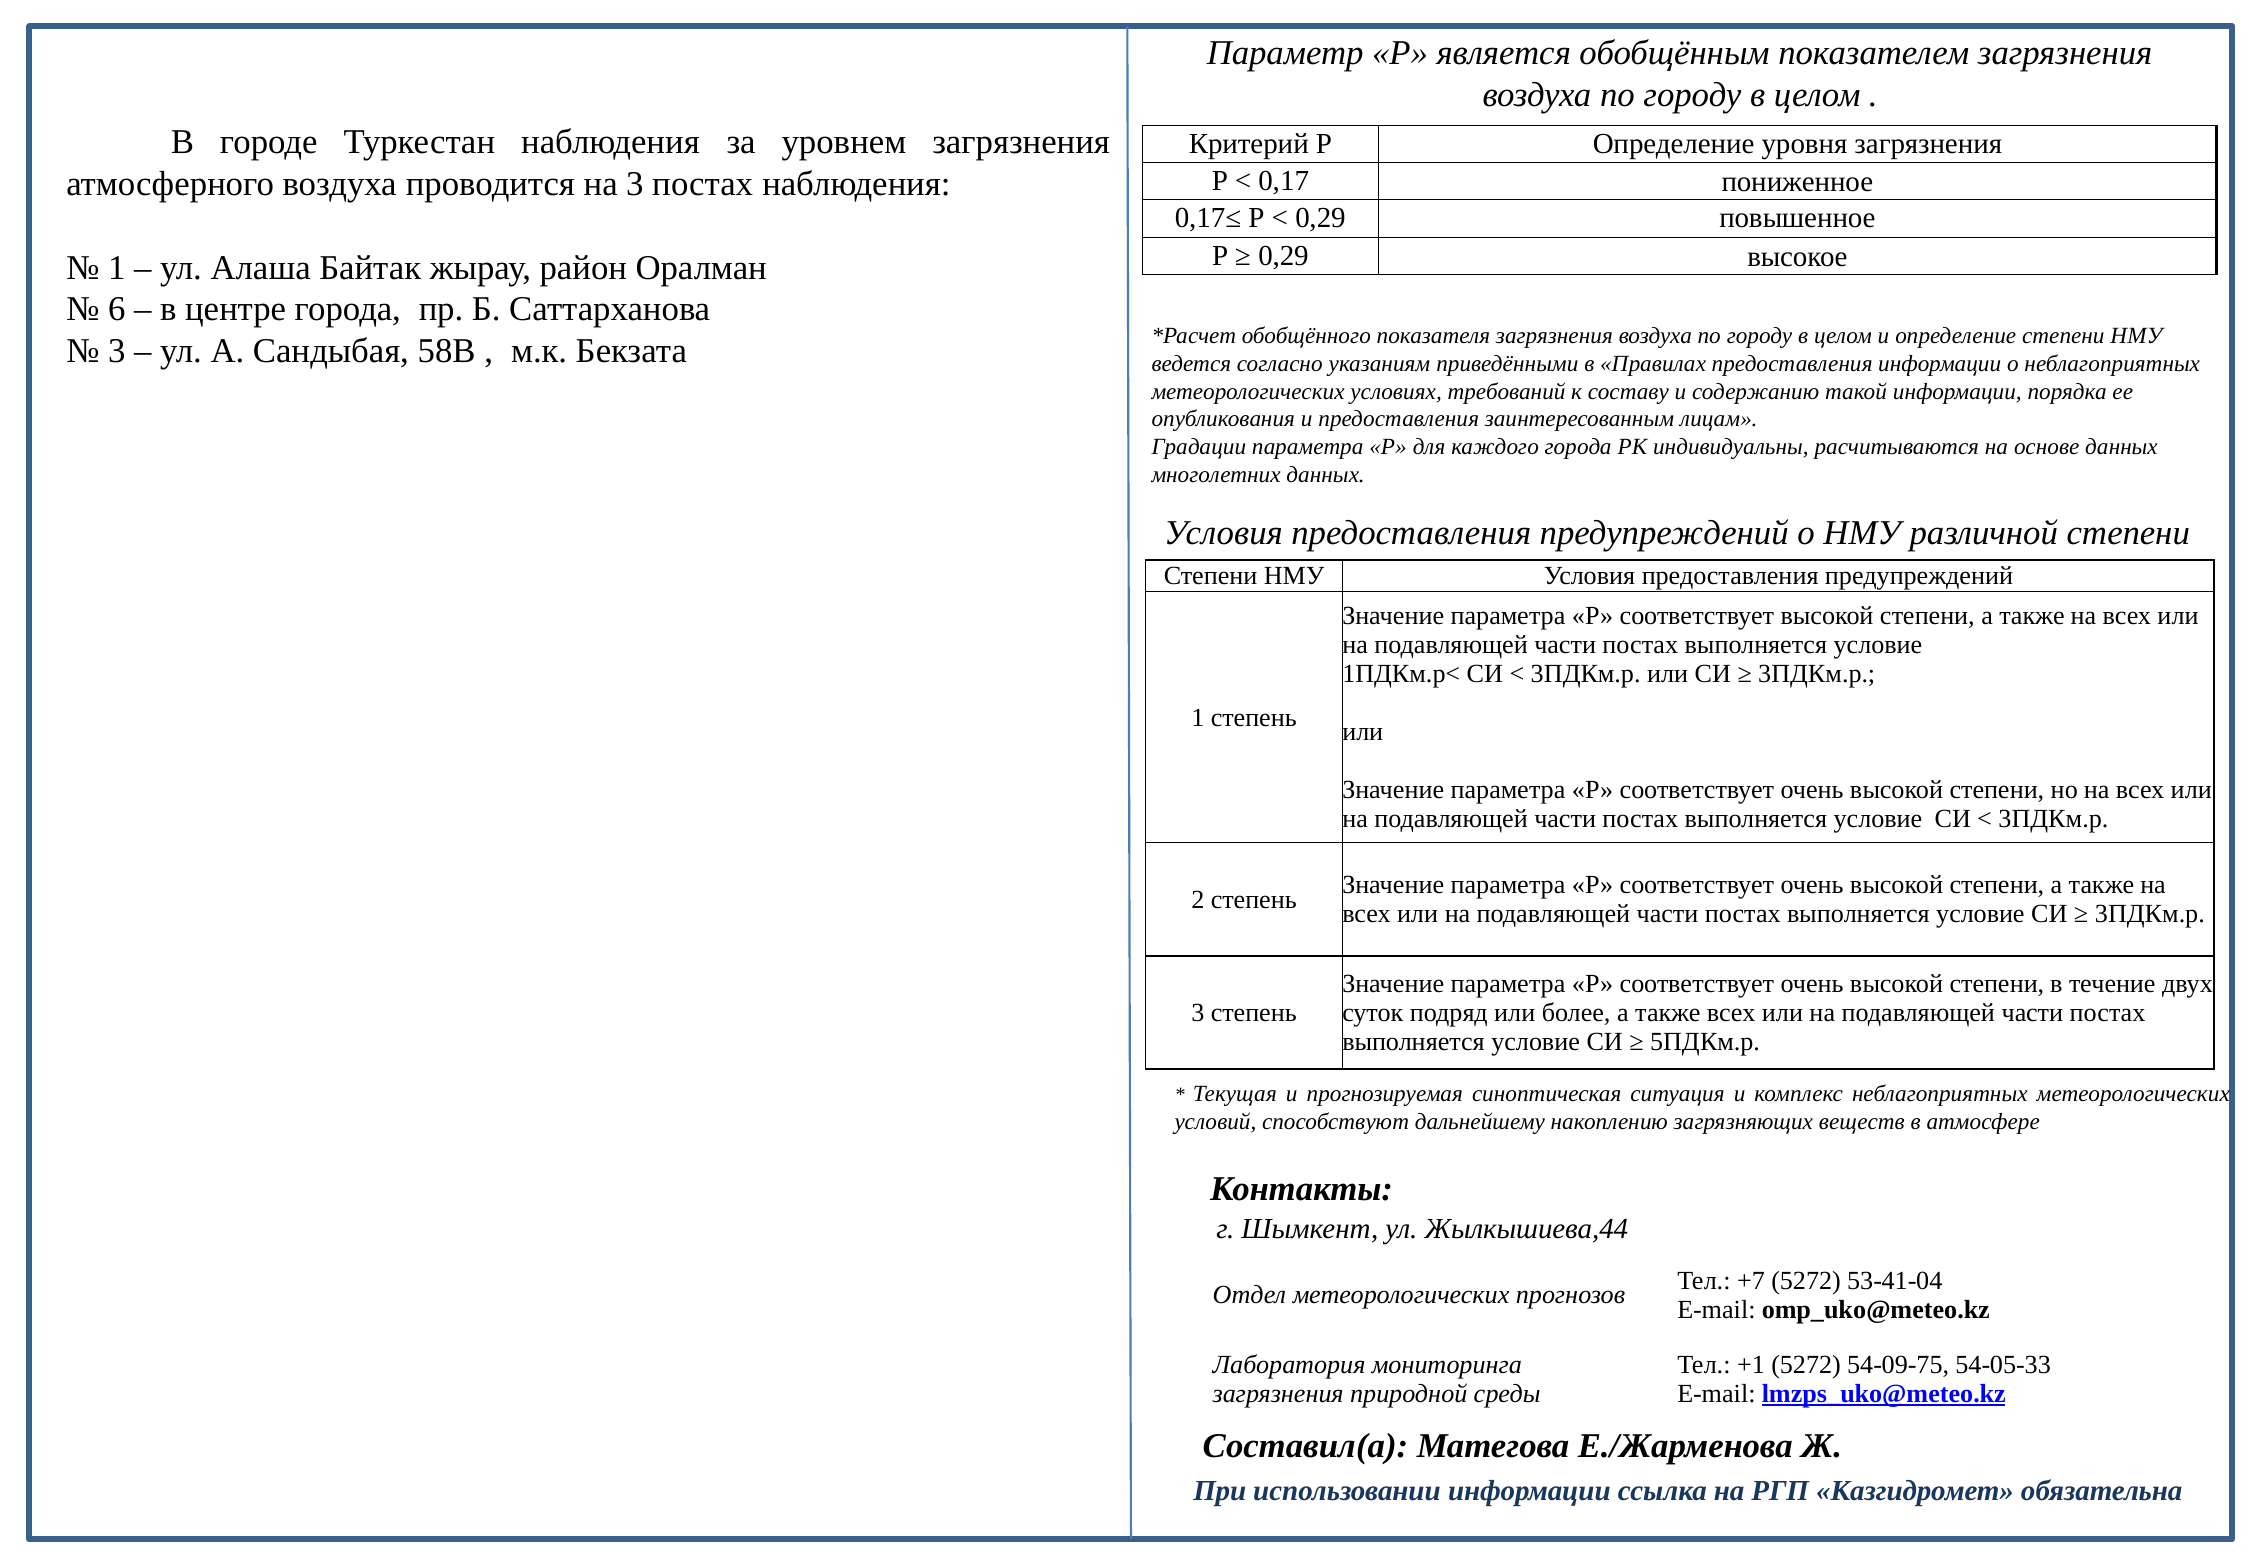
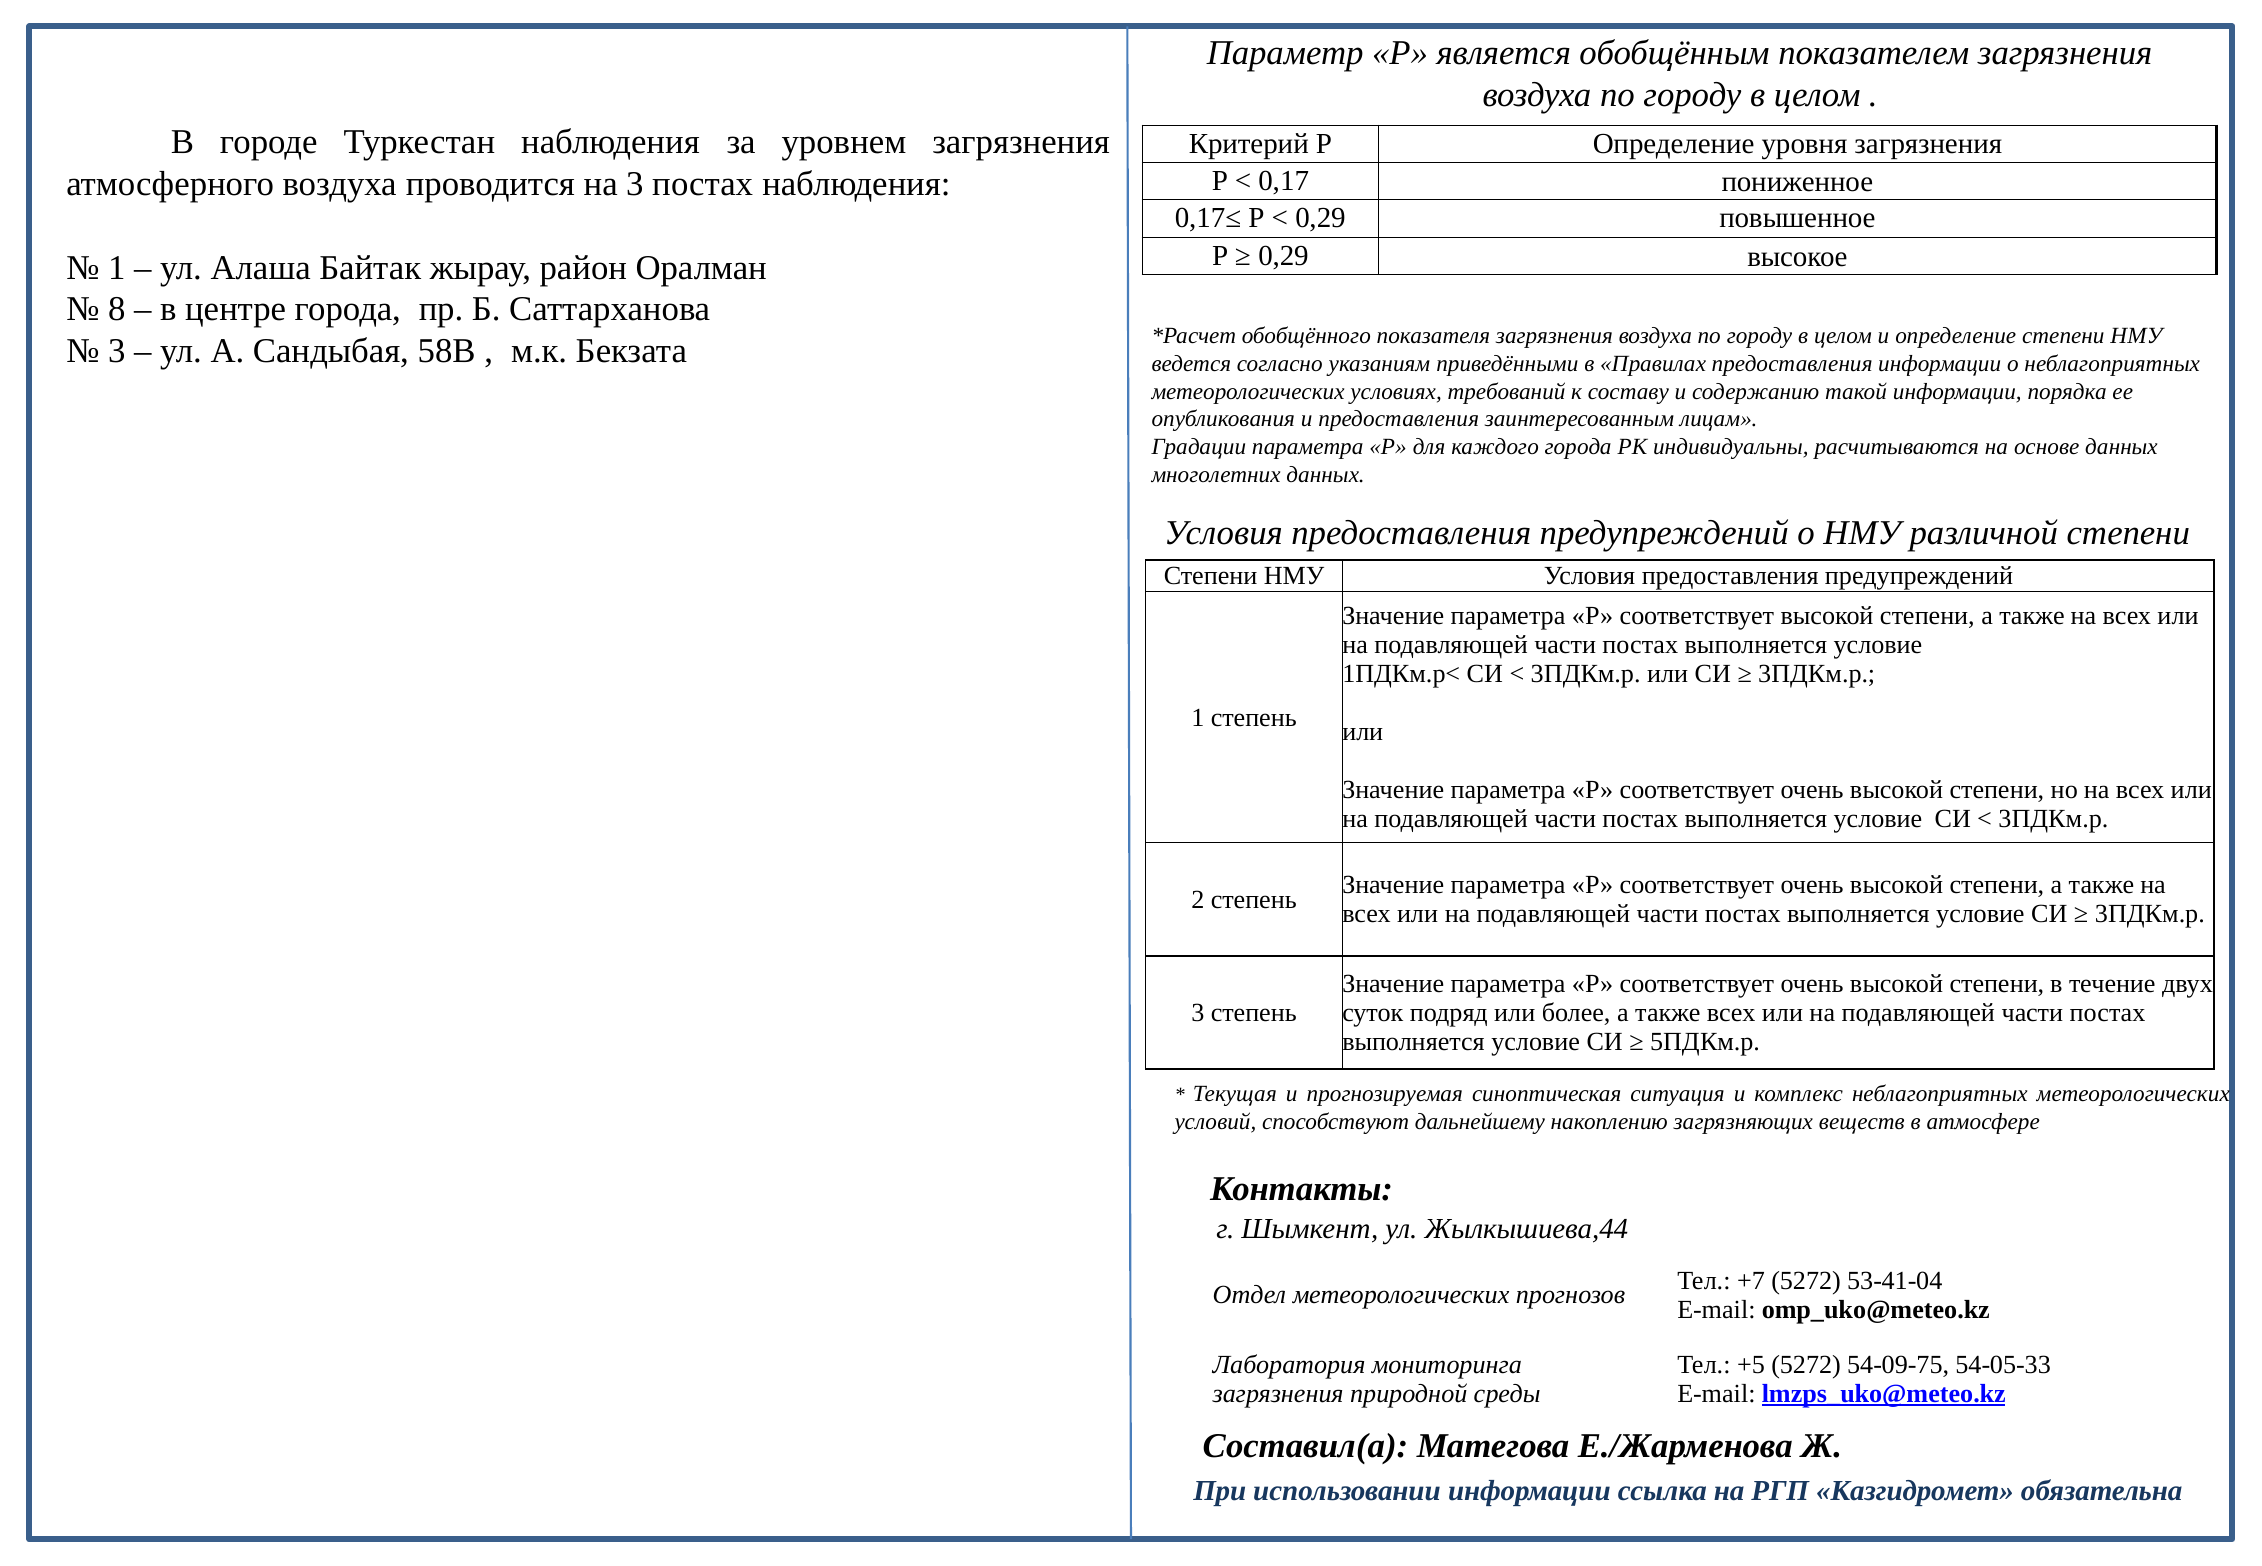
6: 6 -> 8
+1: +1 -> +5
